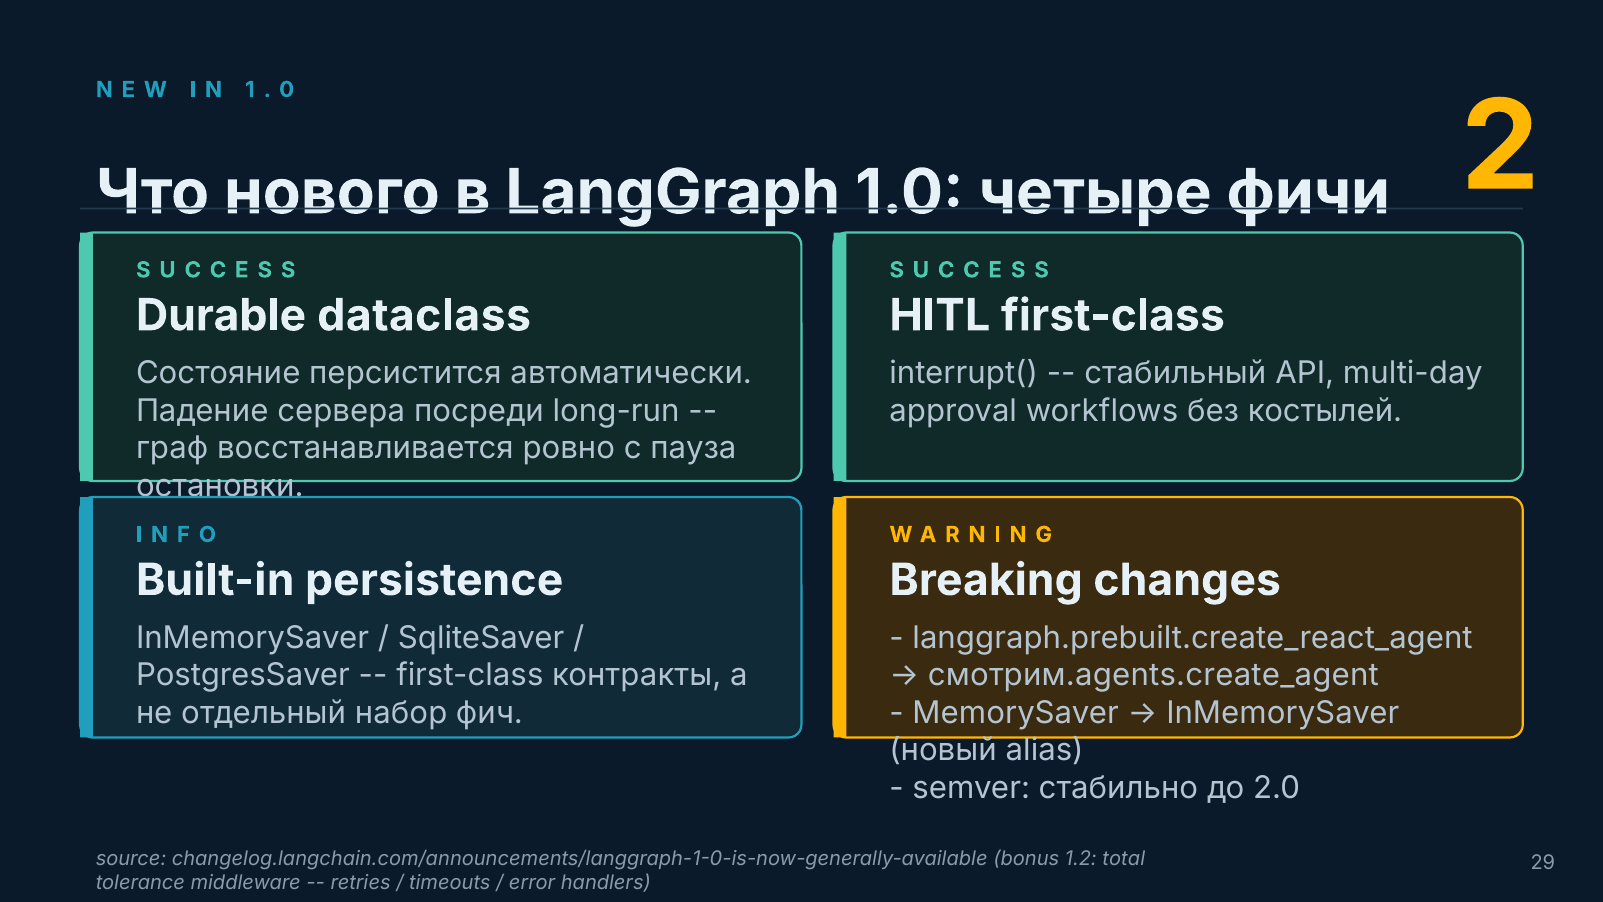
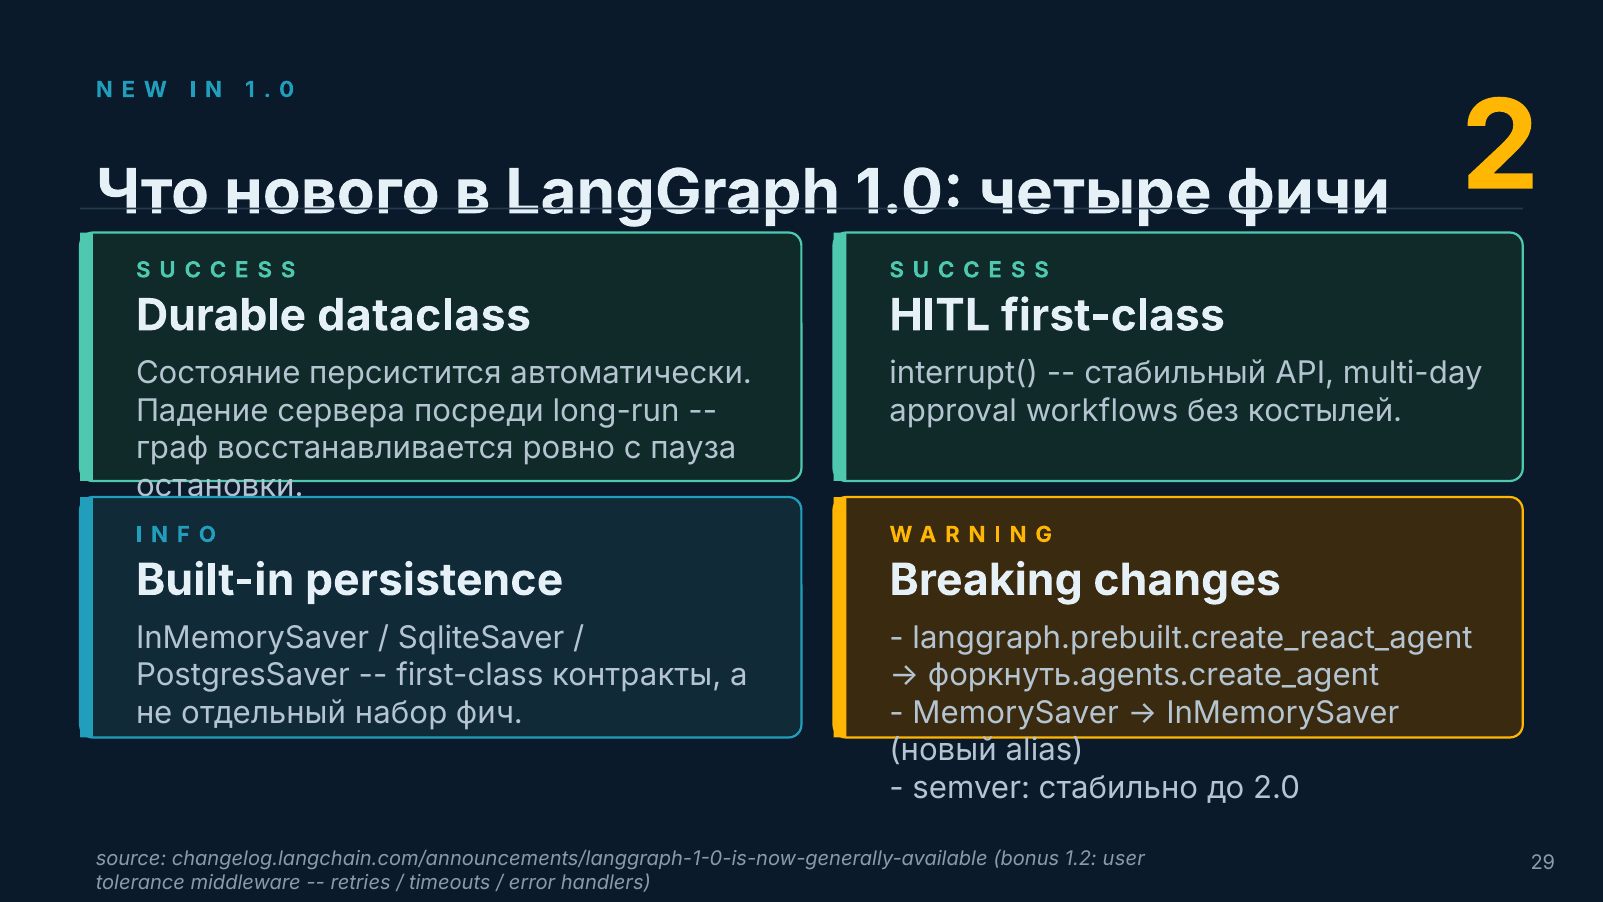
смотрим.agents.create_agent: смотрим.agents.create_agent -> форкнуть.agents.create_agent
total: total -> user
